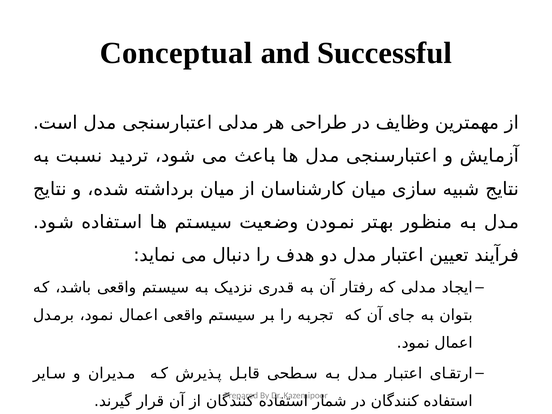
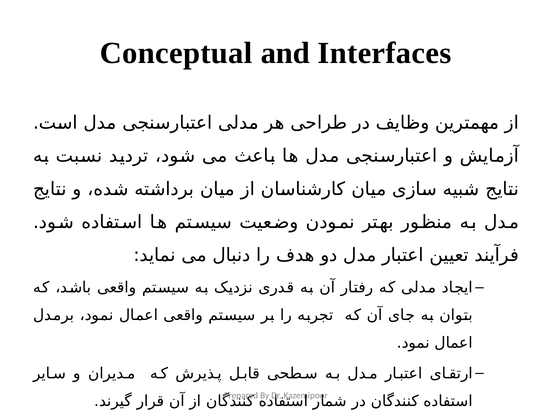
Successful: Successful -> Interfaces
